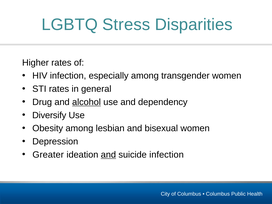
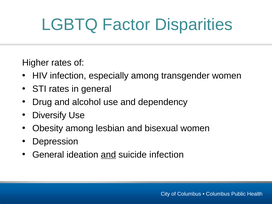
Stress: Stress -> Factor
alcohol underline: present -> none
Greater at (48, 155): Greater -> General
